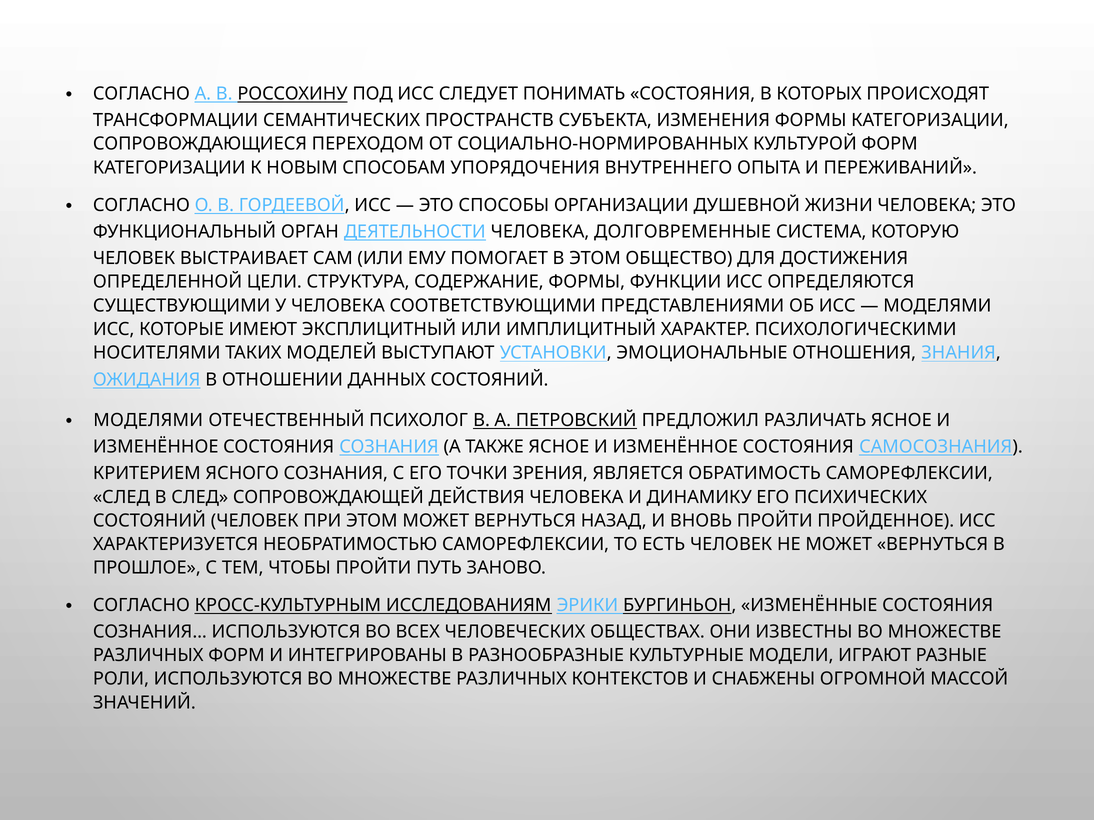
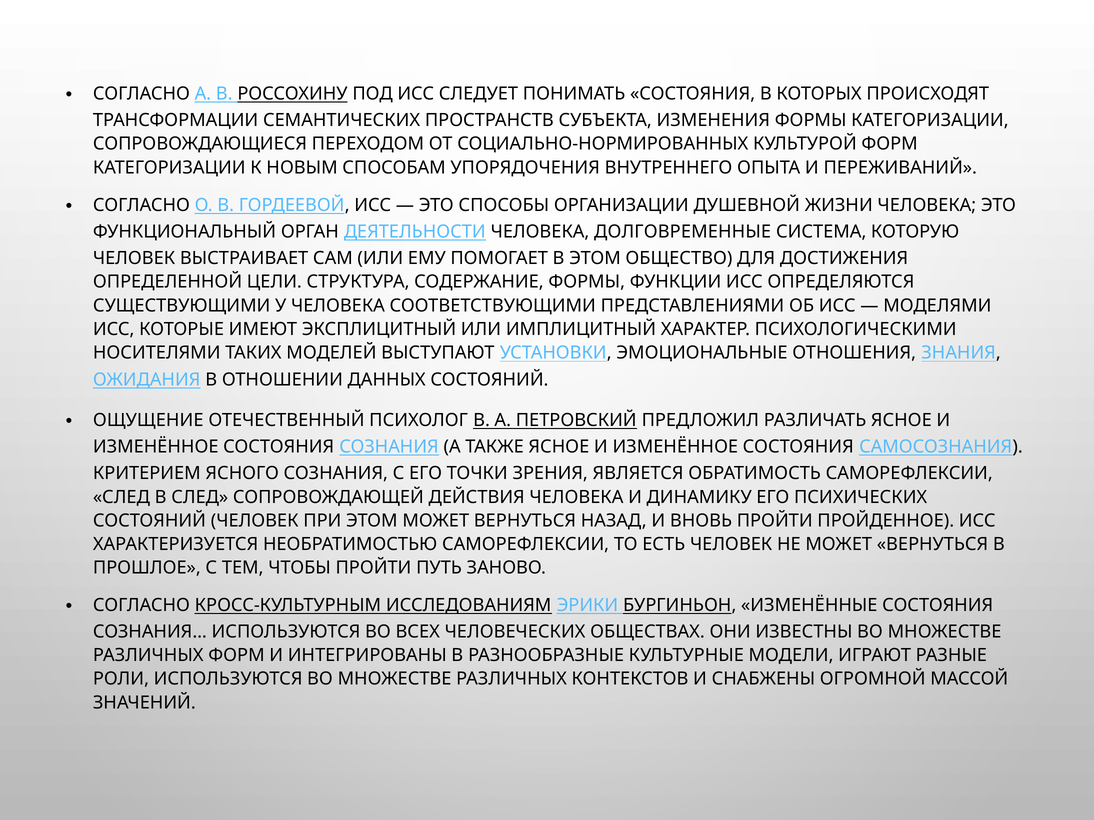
МОДЕЛЯМИ at (148, 420): МОДЕЛЯМИ -> ОЩУЩЕНИЕ
